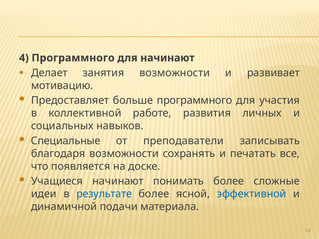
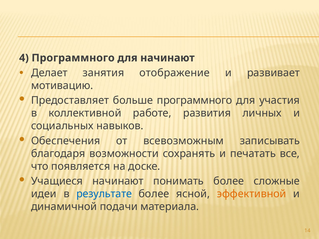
занятия возможности: возможности -> отображение
Специальные: Специальные -> Обеспечения
преподаватели: преподаватели -> всевозможным
эффективной colour: blue -> orange
